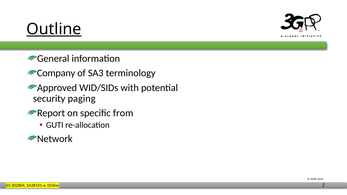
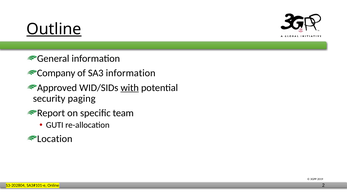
SA3 terminology: terminology -> information
with underline: none -> present
from: from -> team
Network: Network -> Location
